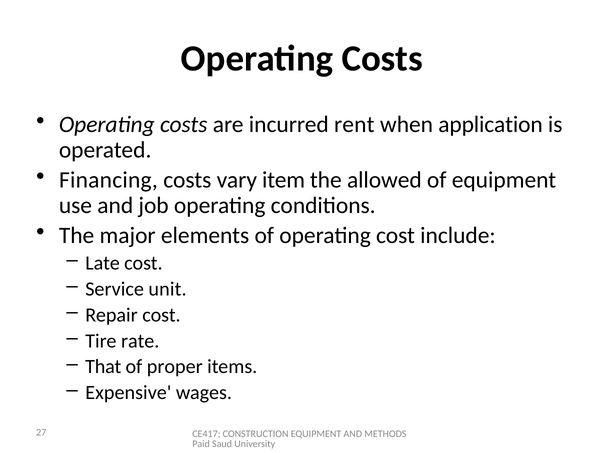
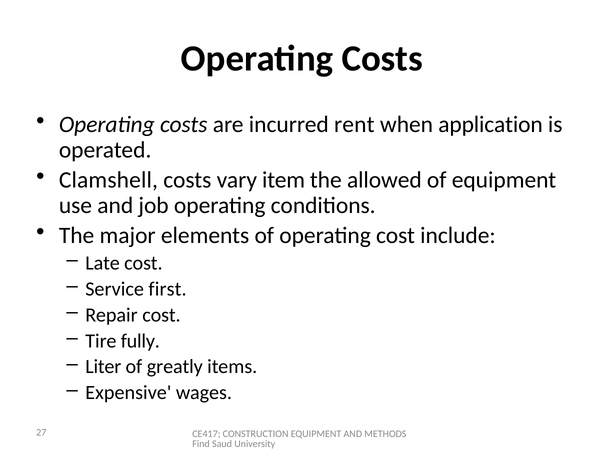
Financing: Financing -> Clamshell
unit: unit -> first
rate: rate -> fully
That: That -> Liter
proper: proper -> greatly
Paid: Paid -> Find
